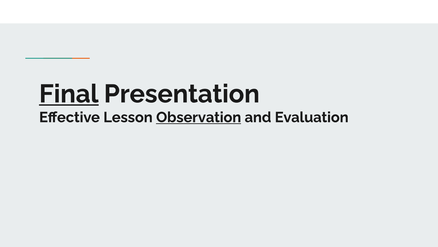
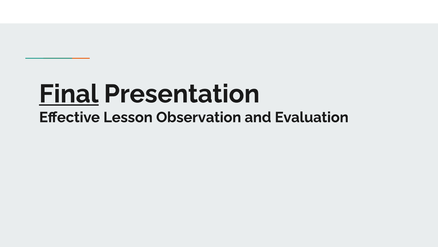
Observation underline: present -> none
